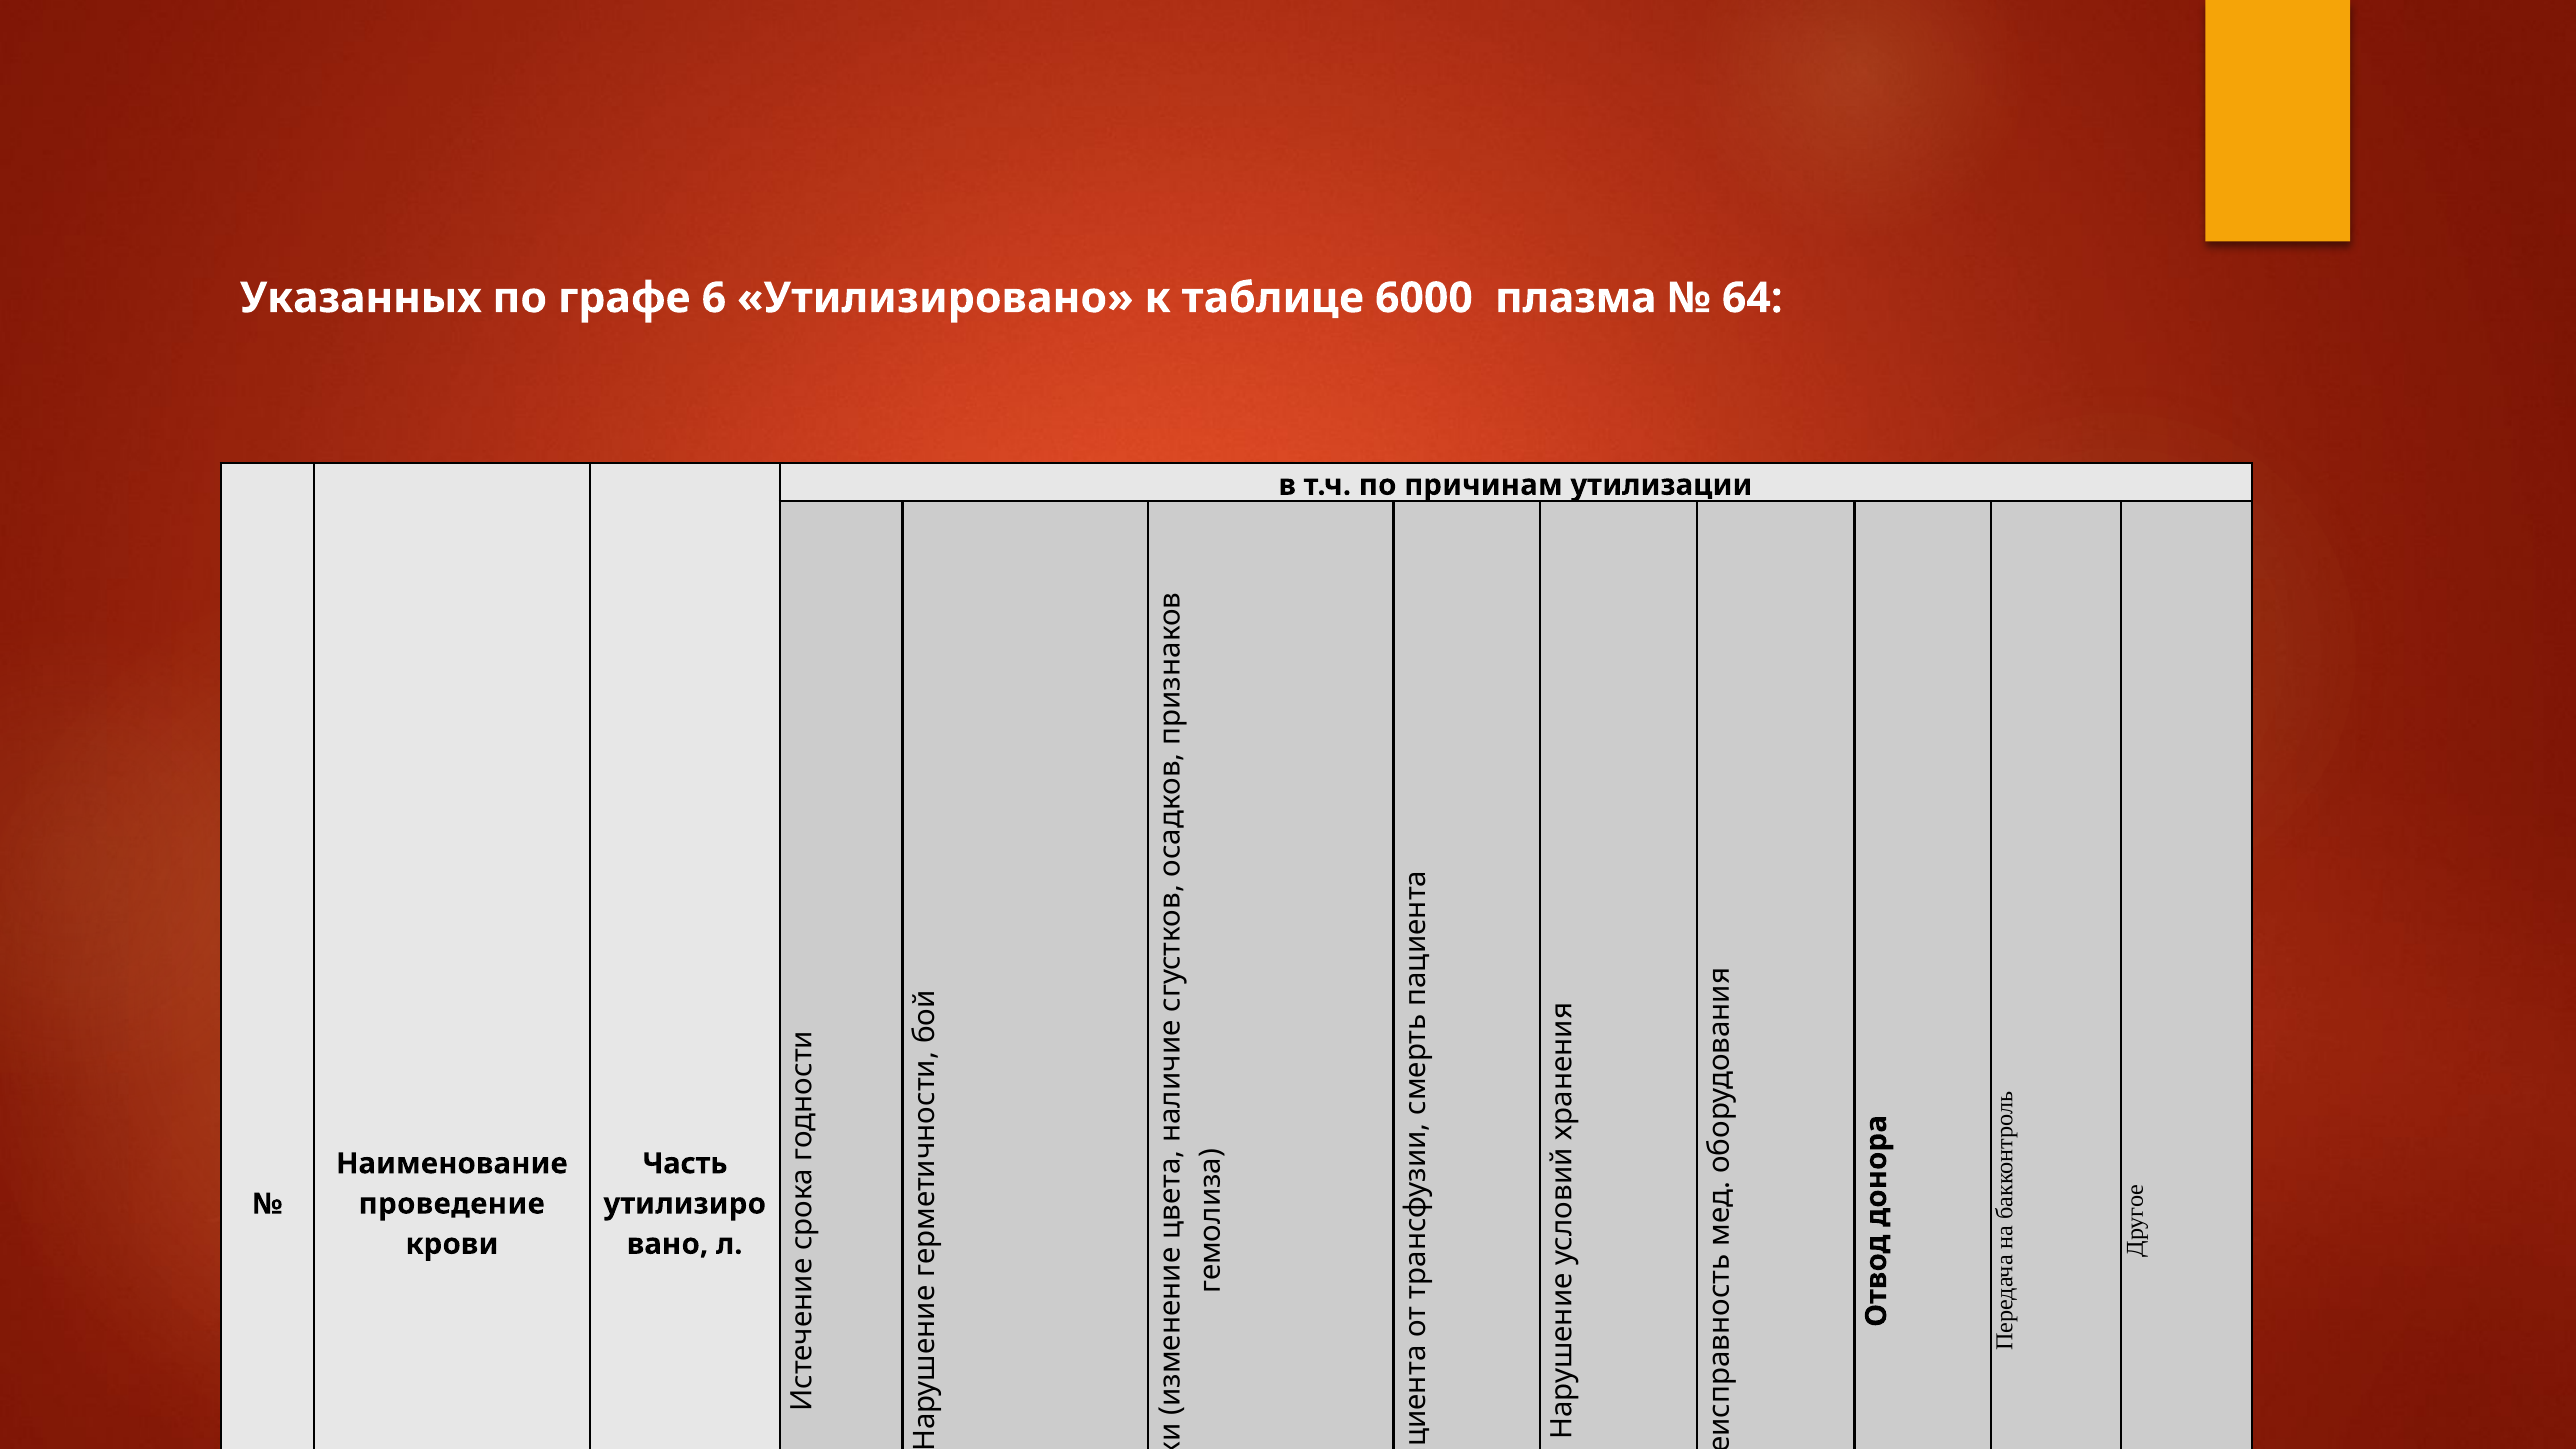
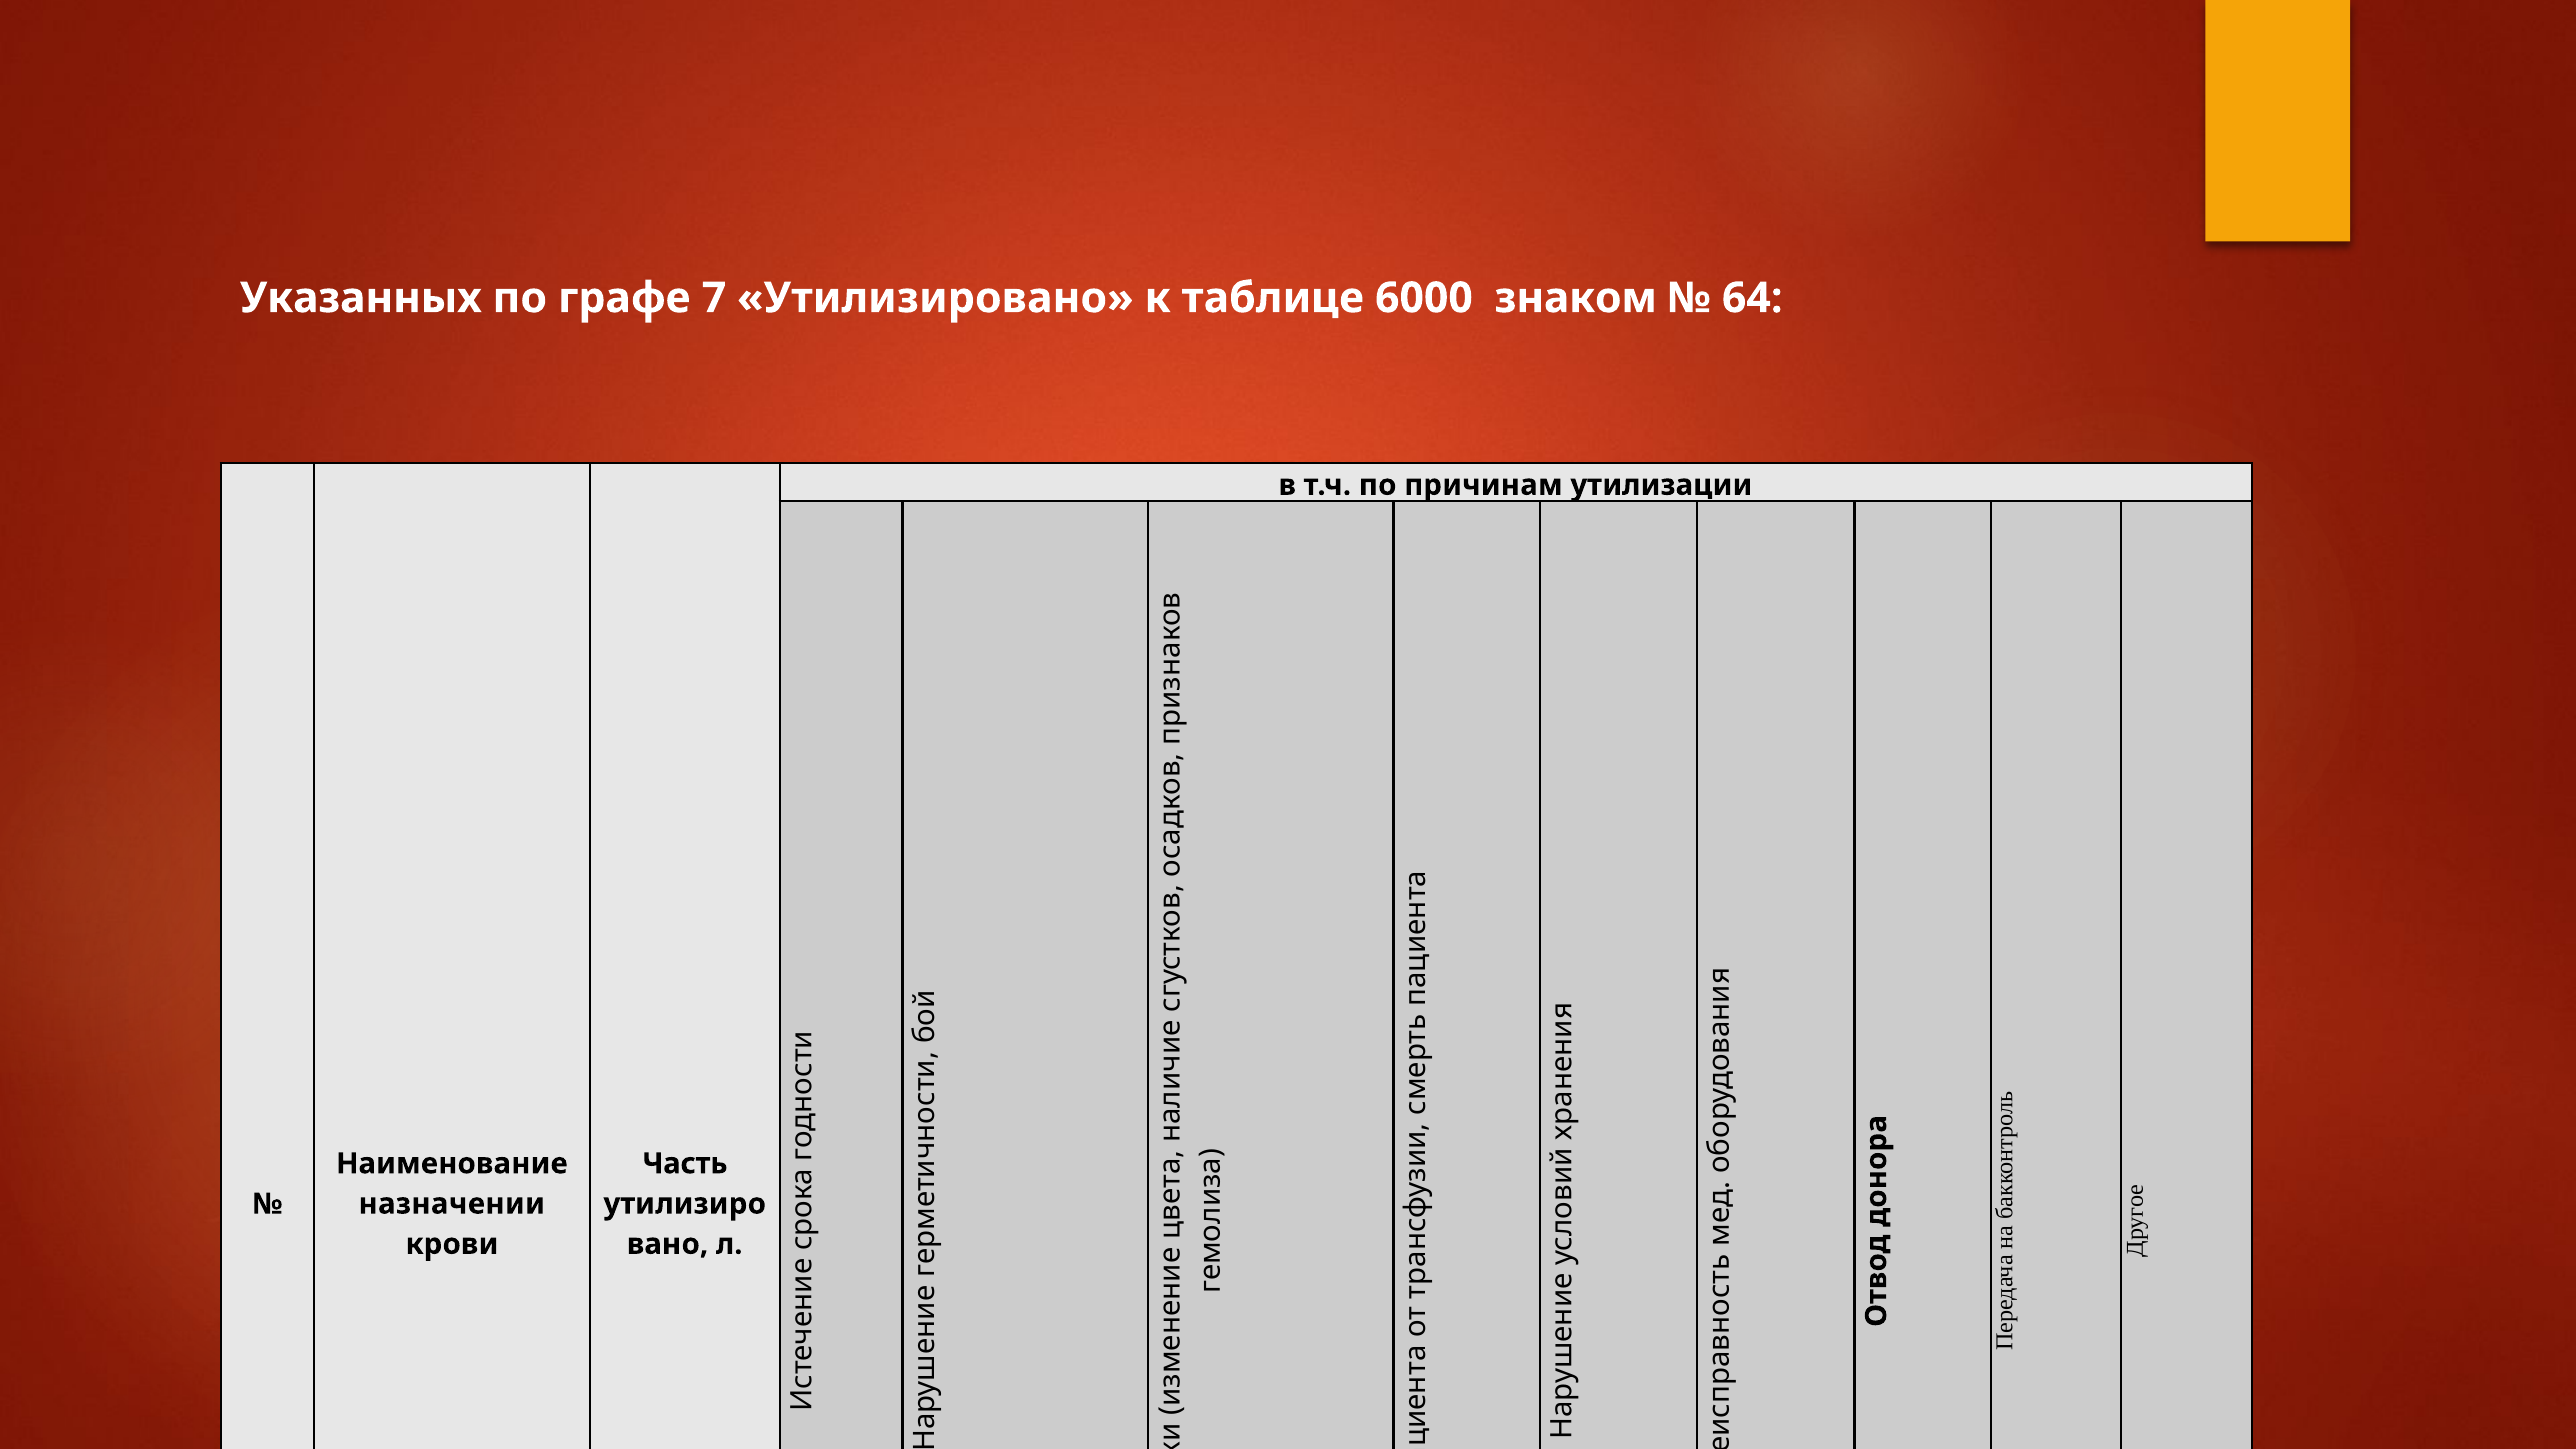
6: 6 -> 7
плазма: плазма -> знаком
проведение: проведение -> назначении
